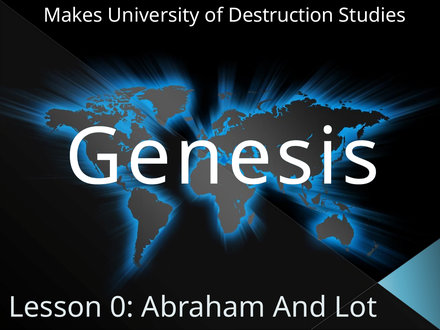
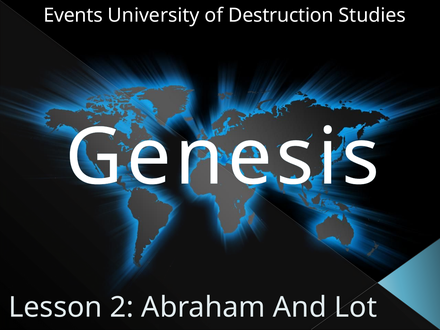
Makes: Makes -> Events
0: 0 -> 2
